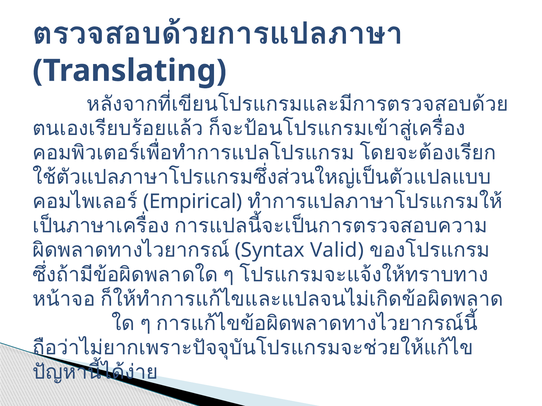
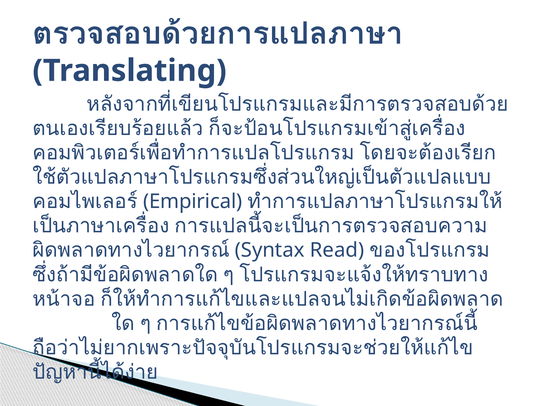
Valid: Valid -> Read
